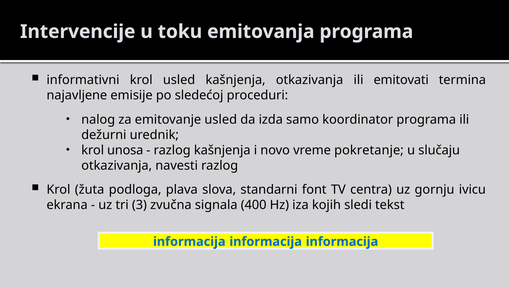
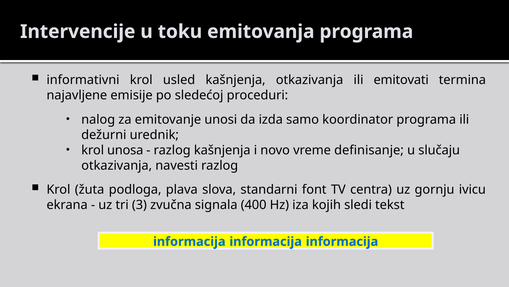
emitovanje usled: usled -> unosi
pokretanje: pokretanje -> definisanje
